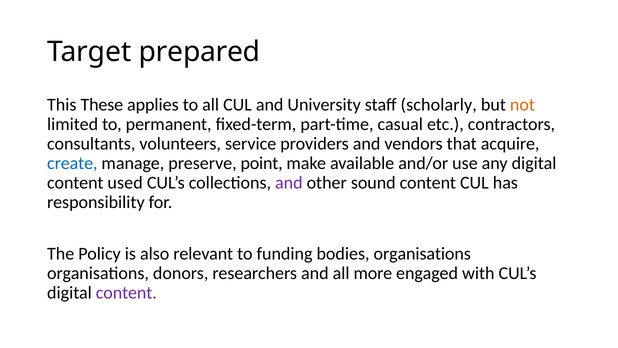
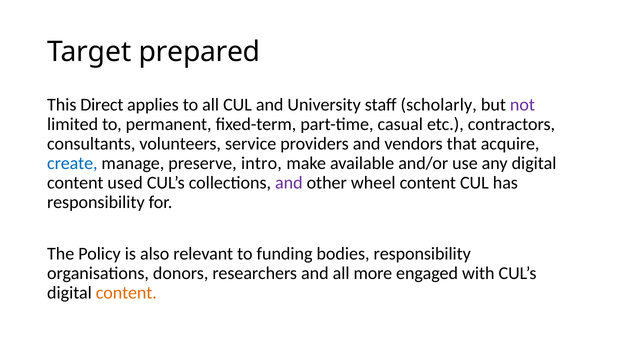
These: These -> Direct
not colour: orange -> purple
point: point -> intro
sound: sound -> wheel
bodies organisations: organisations -> responsibility
content at (126, 293) colour: purple -> orange
